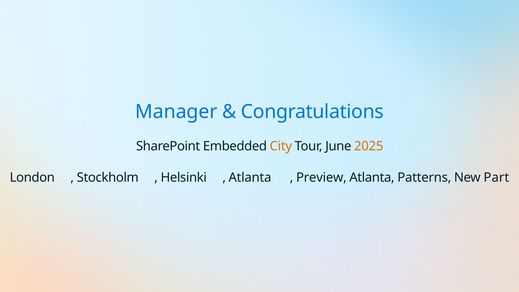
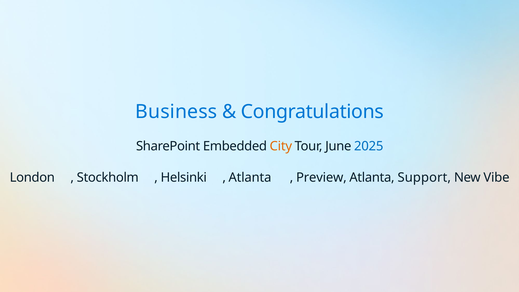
Manager: Manager -> Business
2025 colour: orange -> blue
Patterns: Patterns -> Support
Part: Part -> Vibe
